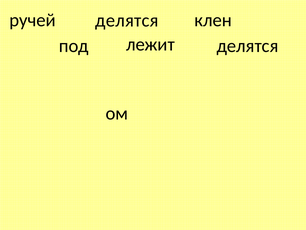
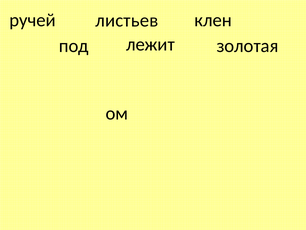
делятся at (127, 20): делятся -> листьев
лежит делятся: делятся -> золотая
